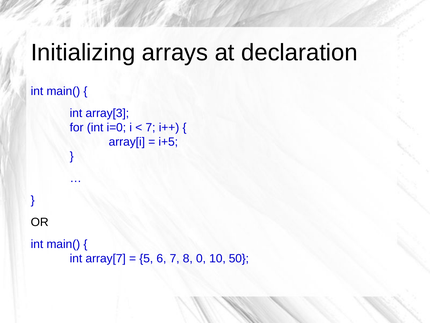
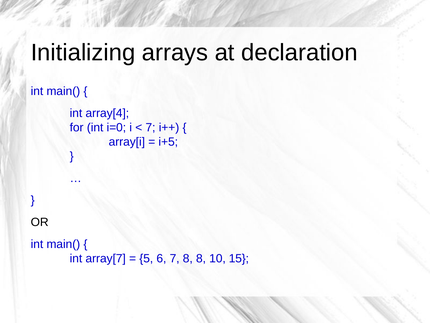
array[3: array[3 -> array[4
8 0: 0 -> 8
50: 50 -> 15
